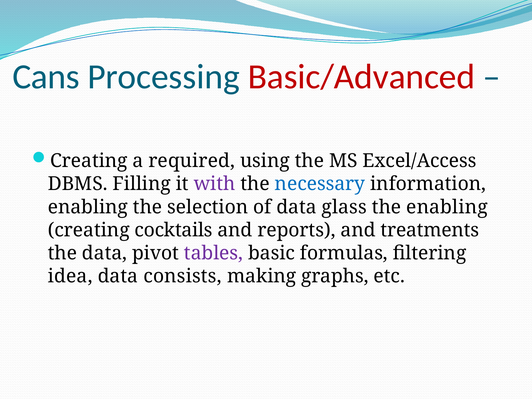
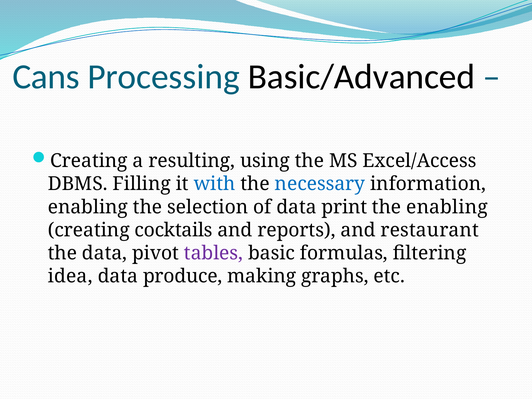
Basic/Advanced colour: red -> black
required: required -> resulting
with colour: purple -> blue
glass: glass -> print
treatments: treatments -> restaurant
consists: consists -> produce
